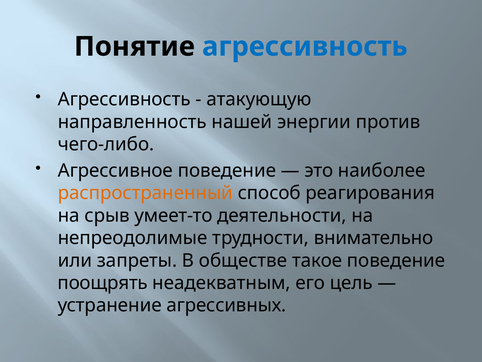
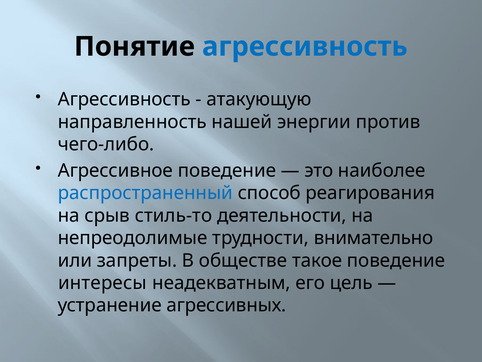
распространенный colour: orange -> blue
умеет-то: умеет-то -> стиль-то
поощрять: поощрять -> интересы
